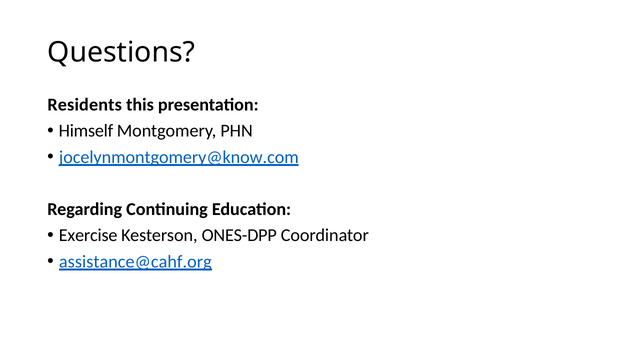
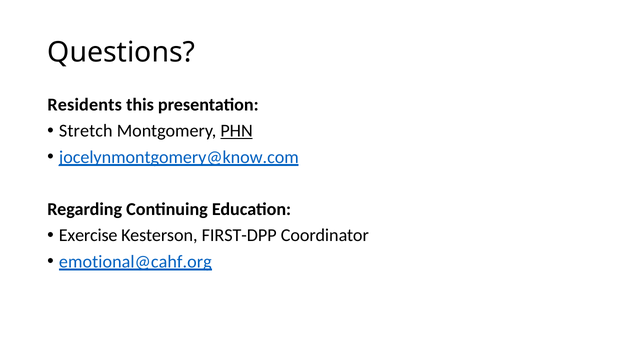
Himself: Himself -> Stretch
PHN underline: none -> present
ONES-DPP: ONES-DPP -> FIRST-DPP
assistance@cahf.org: assistance@cahf.org -> emotional@cahf.org
